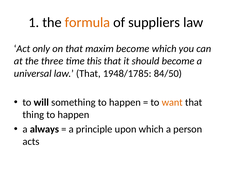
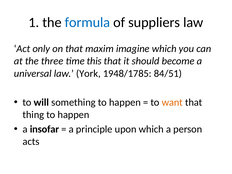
formula colour: orange -> blue
maxim become: become -> imagine
law That: That -> York
84/50: 84/50 -> 84/51
always: always -> insofar
